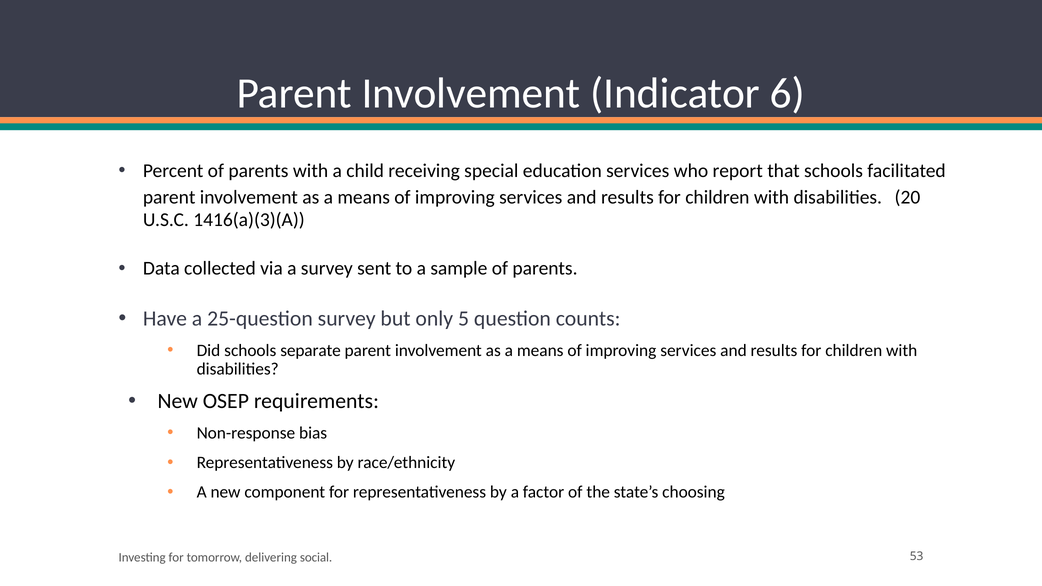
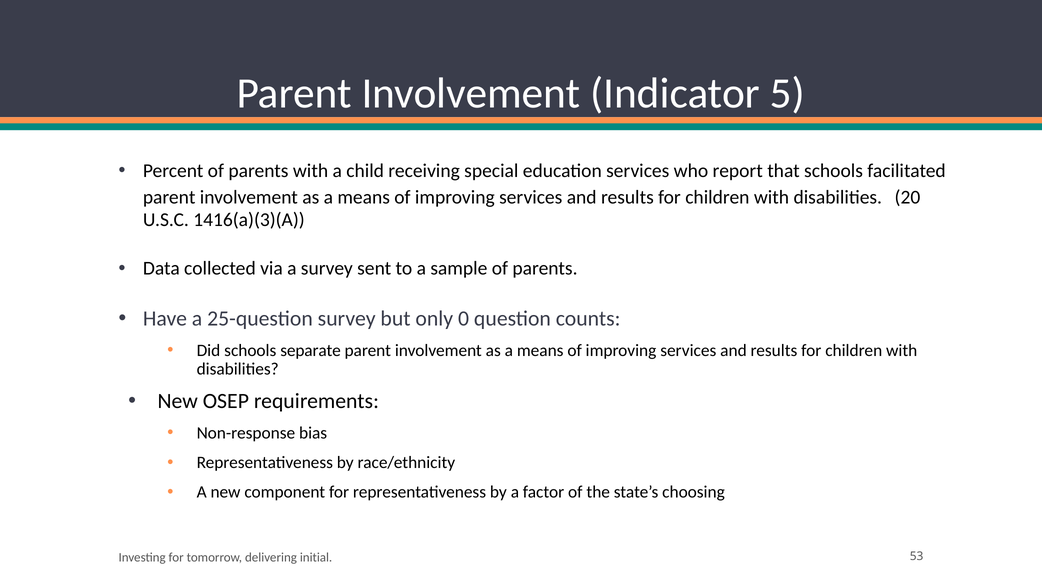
6: 6 -> 5
5: 5 -> 0
social: social -> initial
